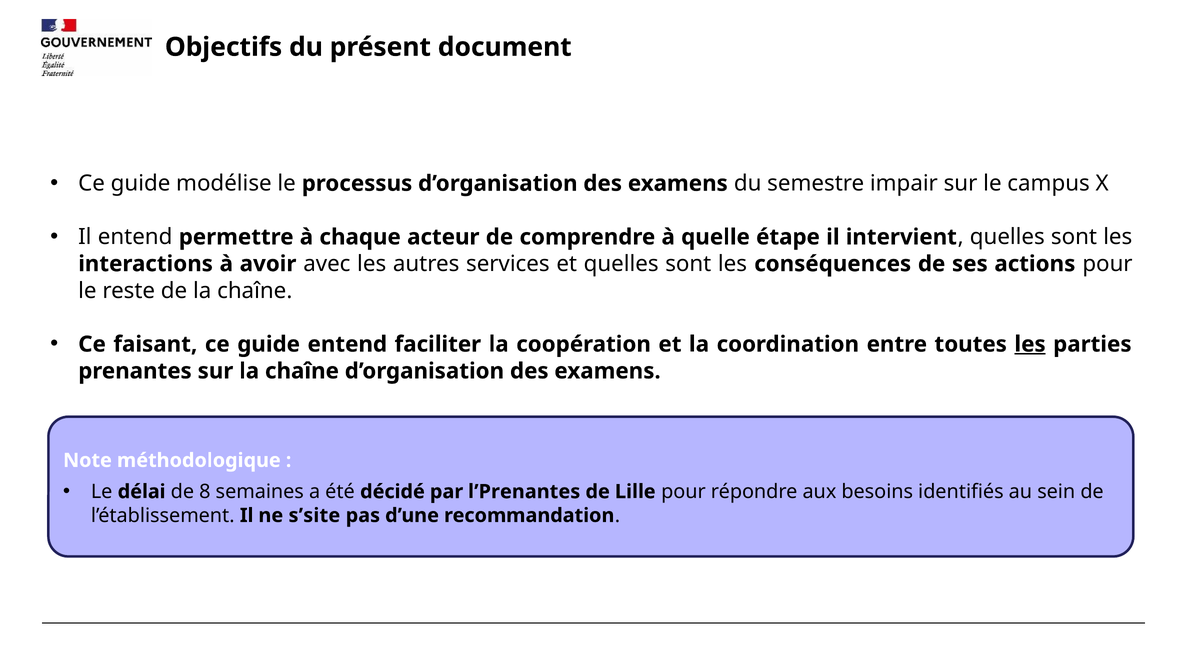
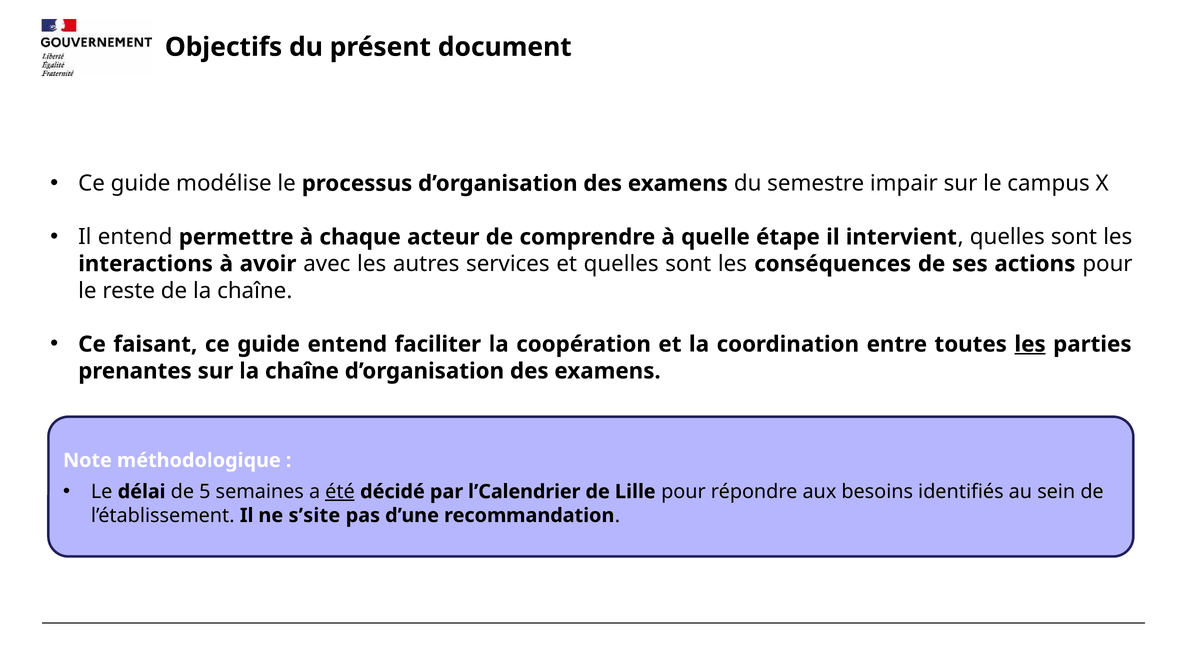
8: 8 -> 5
été underline: none -> present
l’Prenantes: l’Prenantes -> l’Calendrier
